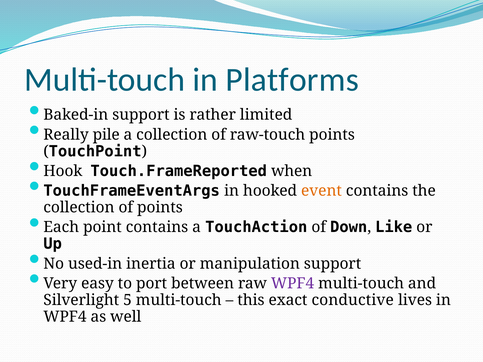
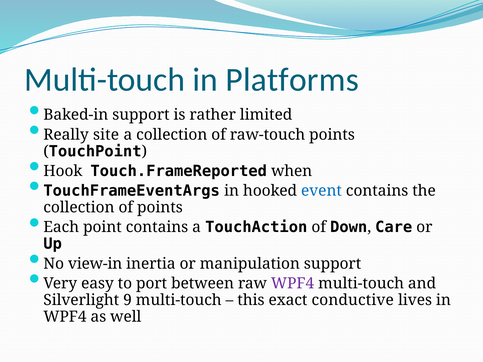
pile: pile -> site
event colour: orange -> blue
Like: Like -> Care
used-in: used-in -> view-in
5: 5 -> 9
